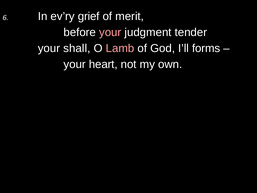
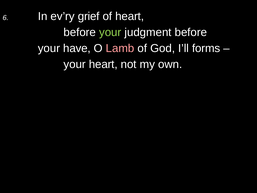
of merit: merit -> heart
your at (110, 32) colour: pink -> light green
judgment tender: tender -> before
shall: shall -> have
